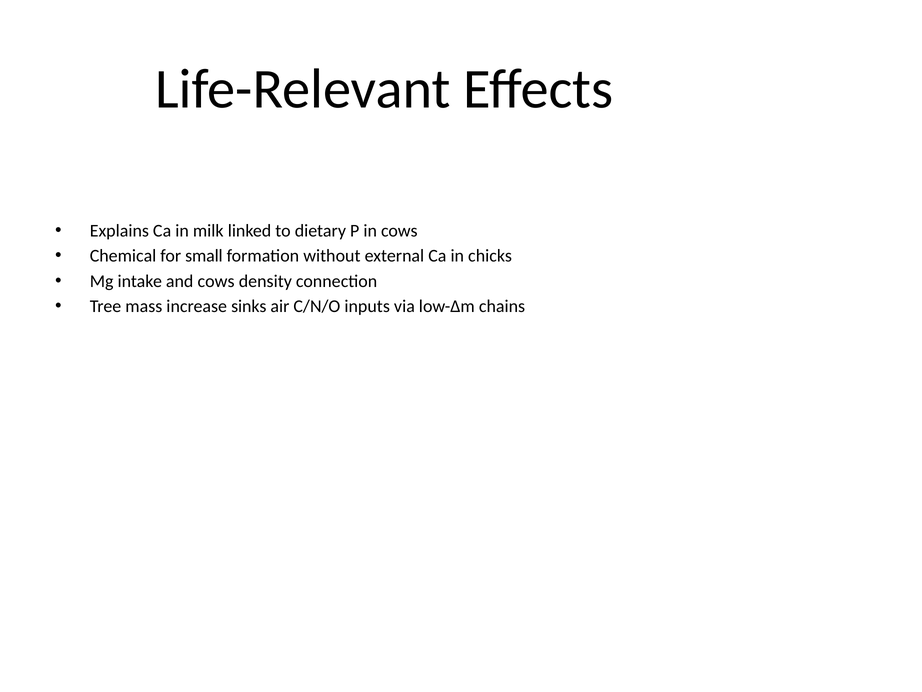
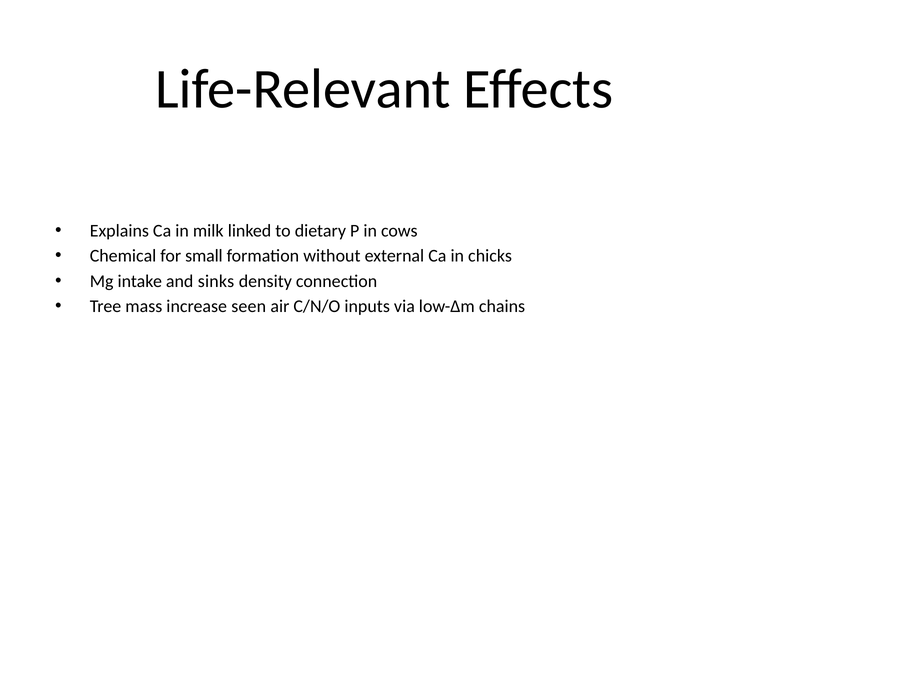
and cows: cows -> sinks
sinks: sinks -> seen
